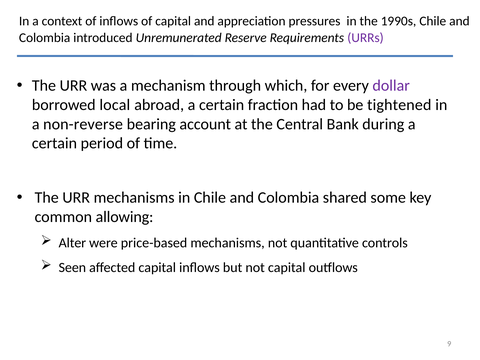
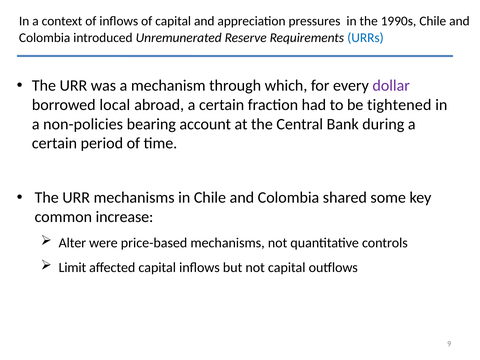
URRs colour: purple -> blue
non-reverse: non-reverse -> non-policies
allowing: allowing -> increase
Seen: Seen -> Limit
